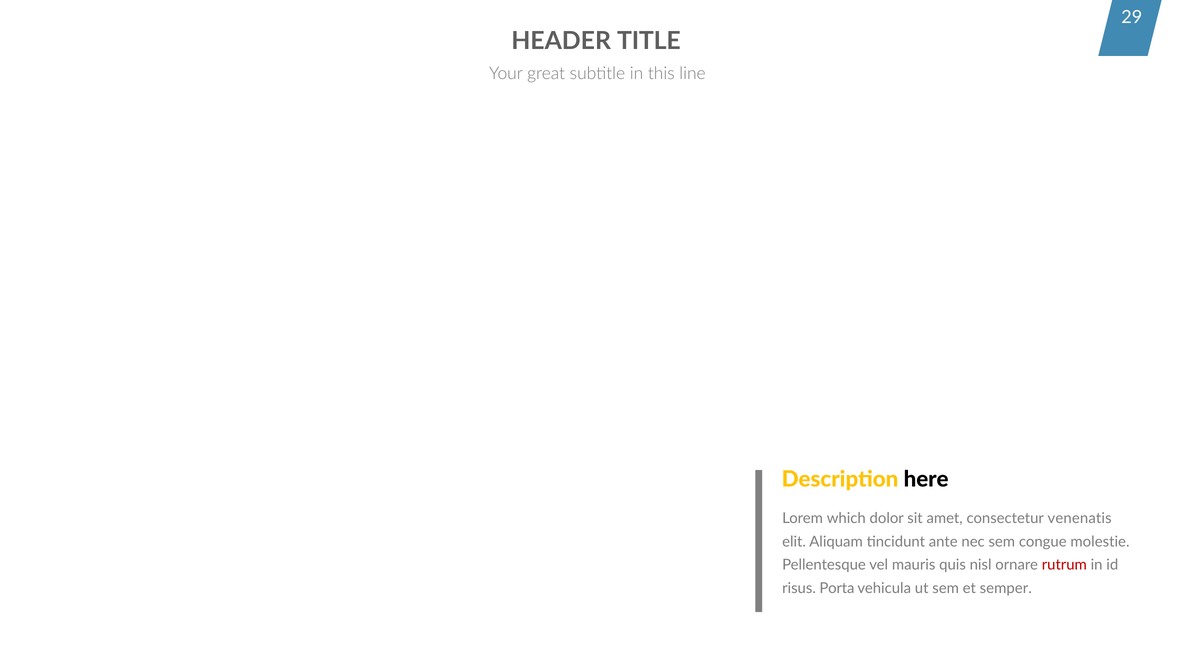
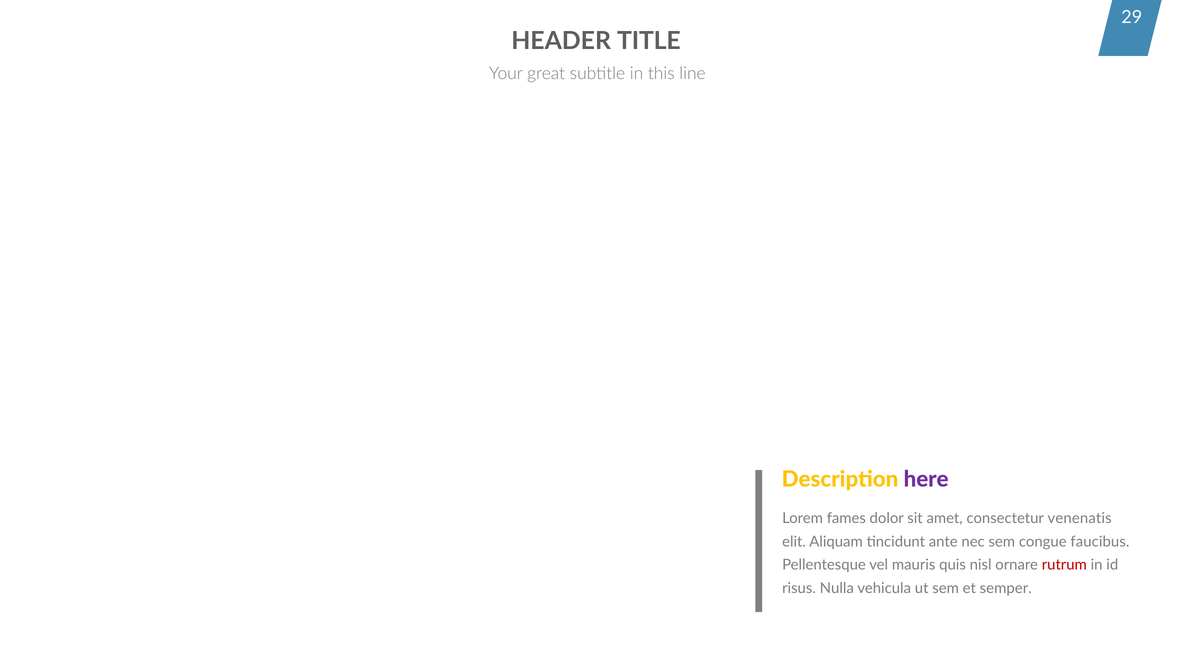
here colour: black -> purple
which: which -> fames
molestie: molestie -> faucibus
Porta: Porta -> Nulla
